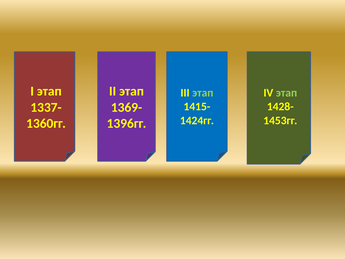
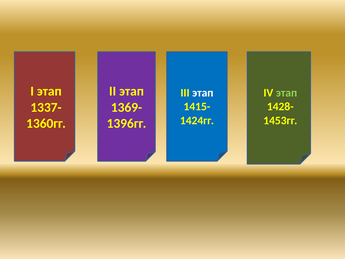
этап at (203, 93) colour: light green -> white
